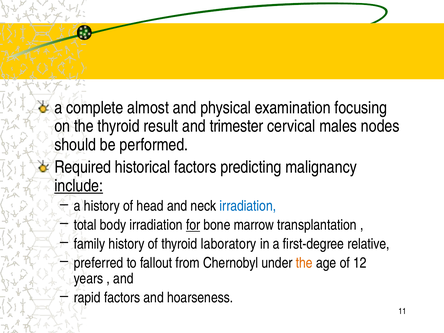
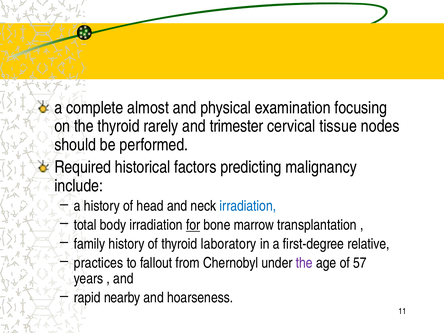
result: result -> rarely
males: males -> tissue
include underline: present -> none
preferred: preferred -> practices
the at (304, 263) colour: orange -> purple
12: 12 -> 57
rapid factors: factors -> nearby
